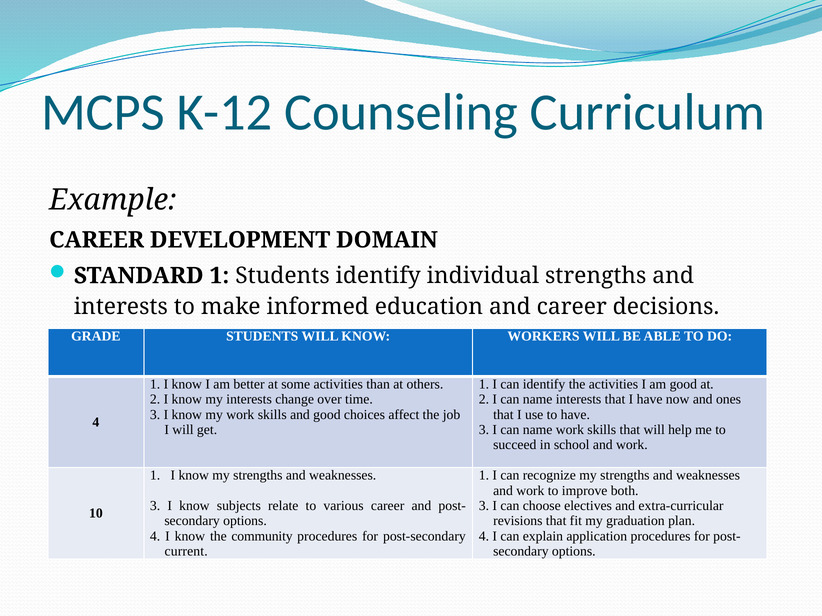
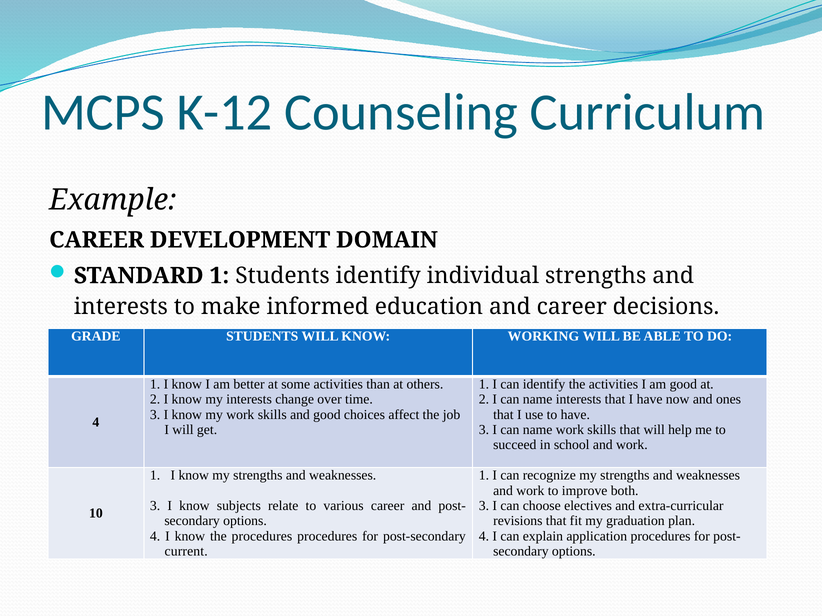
WORKERS: WORKERS -> WORKING
the community: community -> procedures
